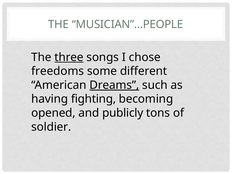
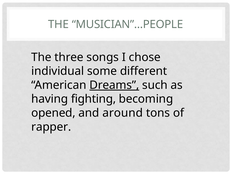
three underline: present -> none
freedoms: freedoms -> individual
publicly: publicly -> around
soldier: soldier -> rapper
